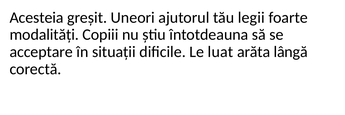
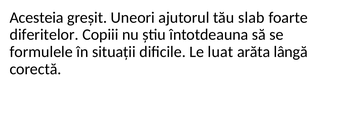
legii: legii -> slab
modalități: modalități -> diferitelor
acceptare: acceptare -> formulele
